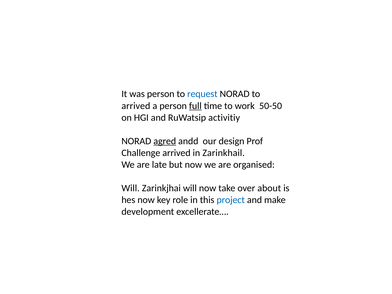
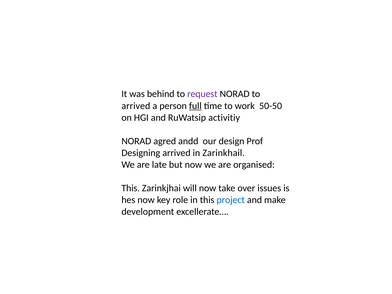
was person: person -> behind
request colour: blue -> purple
agred underline: present -> none
Challenge: Challenge -> Designing
Will at (131, 188): Will -> This
about: about -> issues
